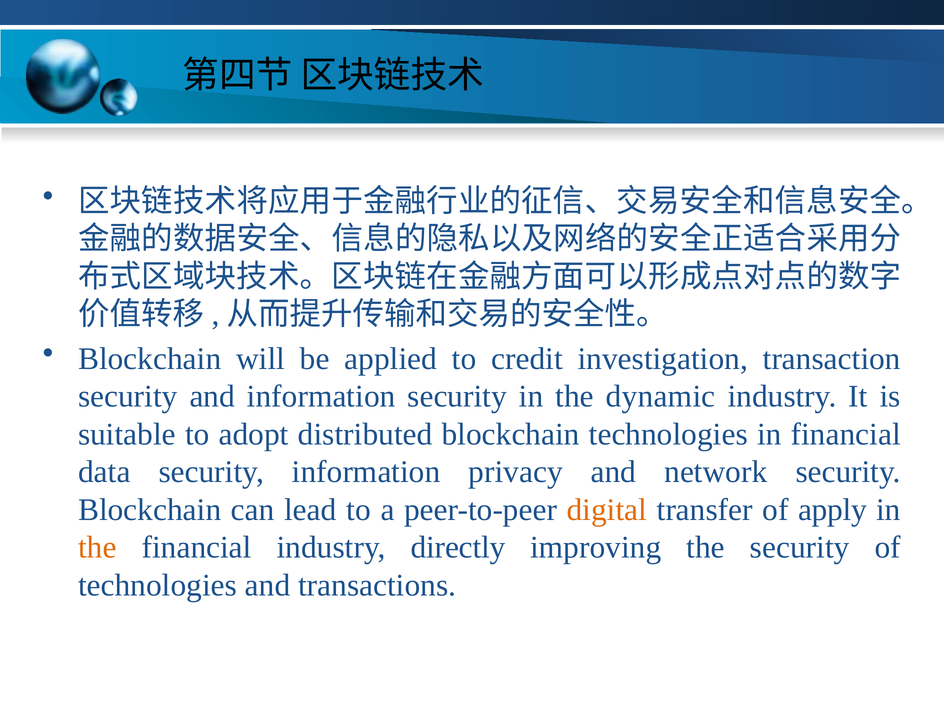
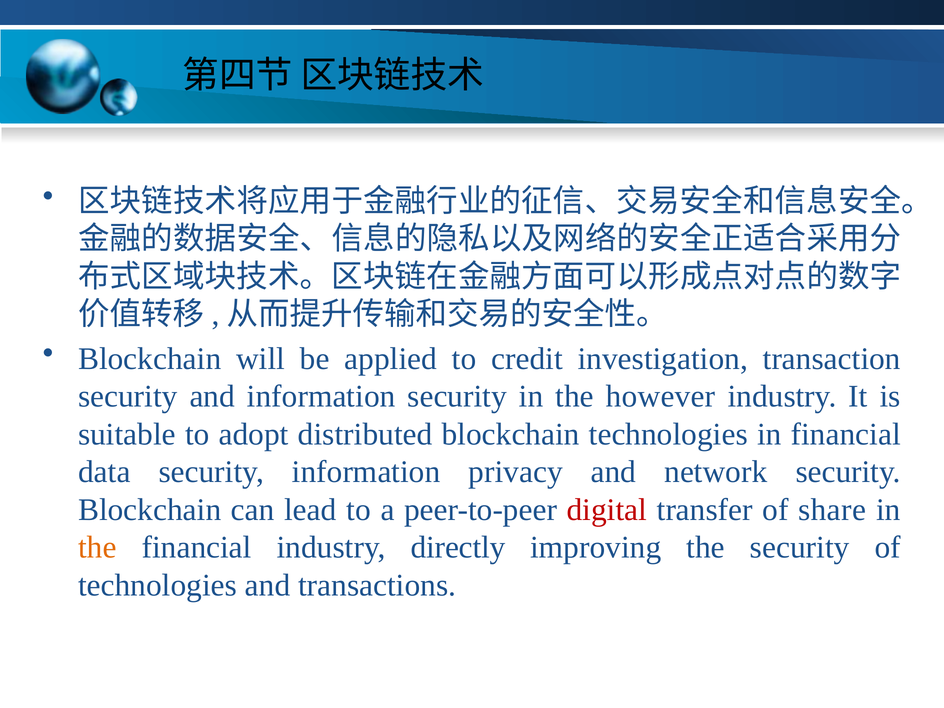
dynamic: dynamic -> however
digital colour: orange -> red
apply: apply -> share
